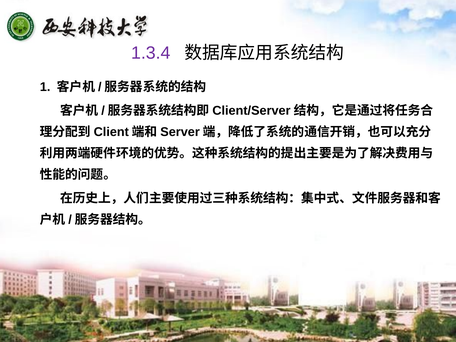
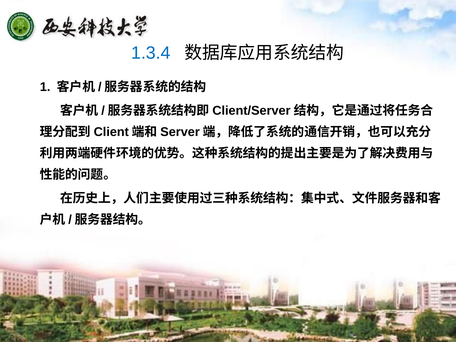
1.3.4 colour: purple -> blue
